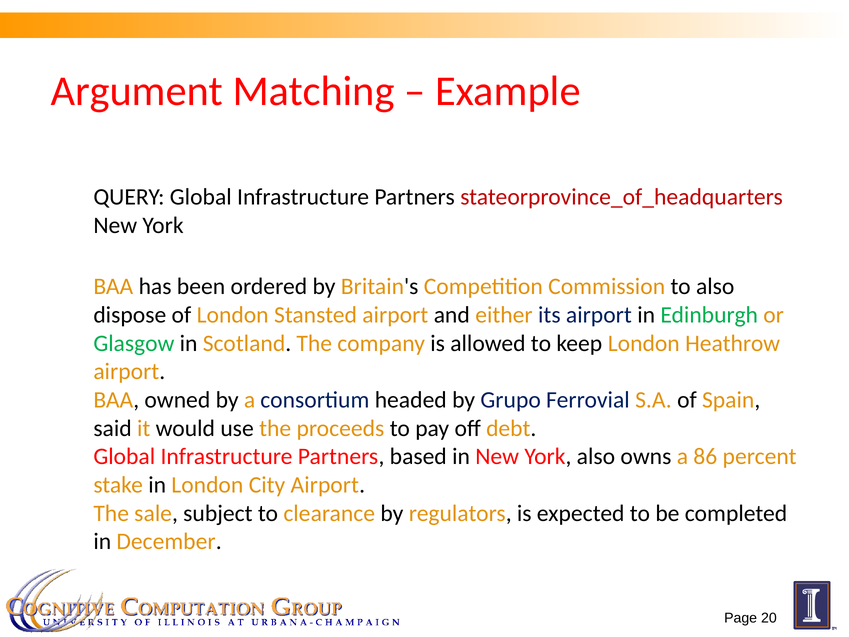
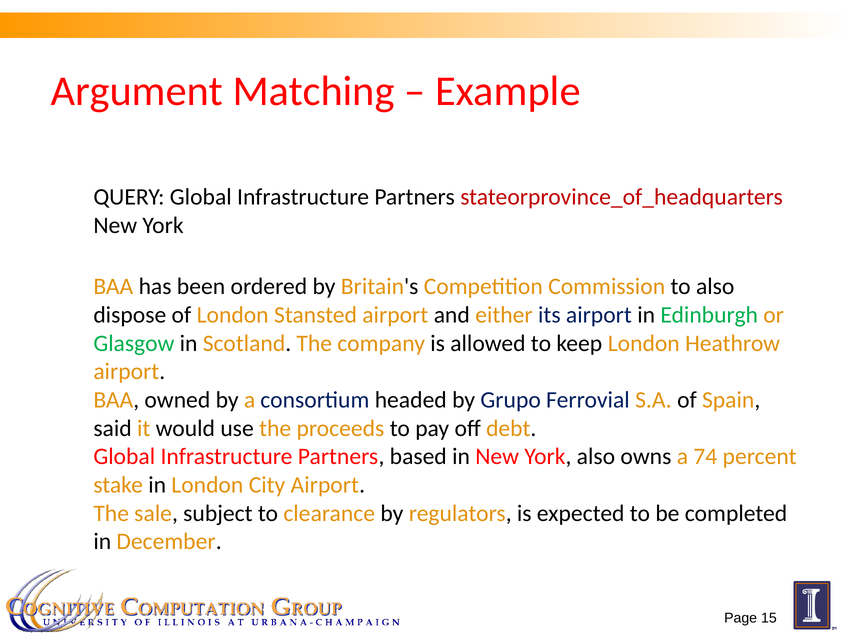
86: 86 -> 74
20: 20 -> 15
